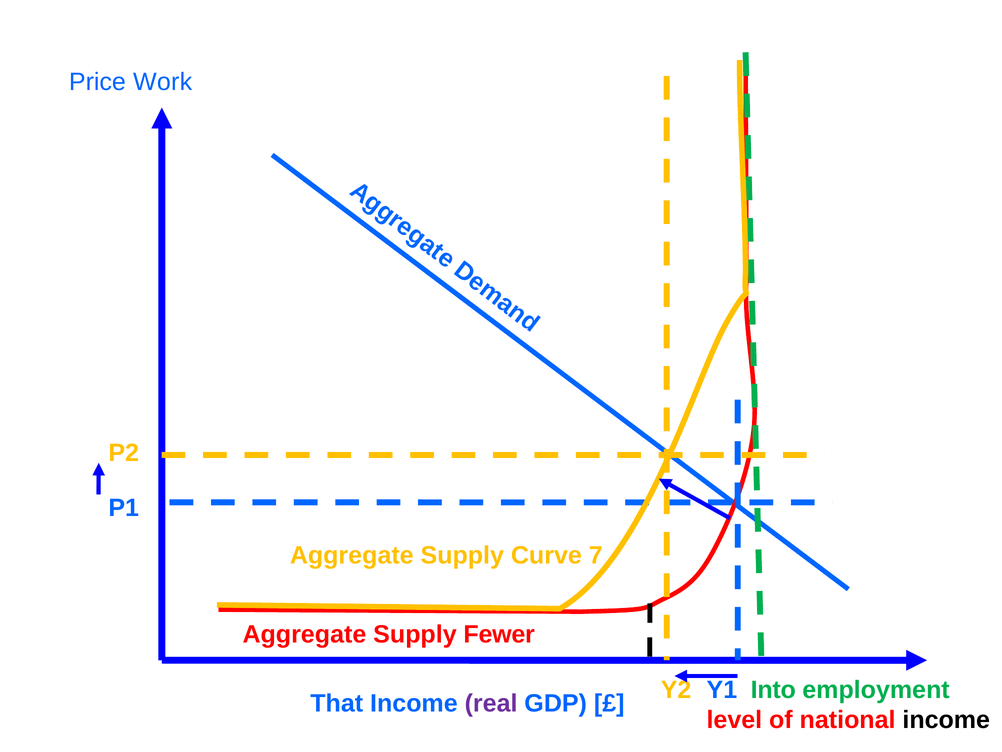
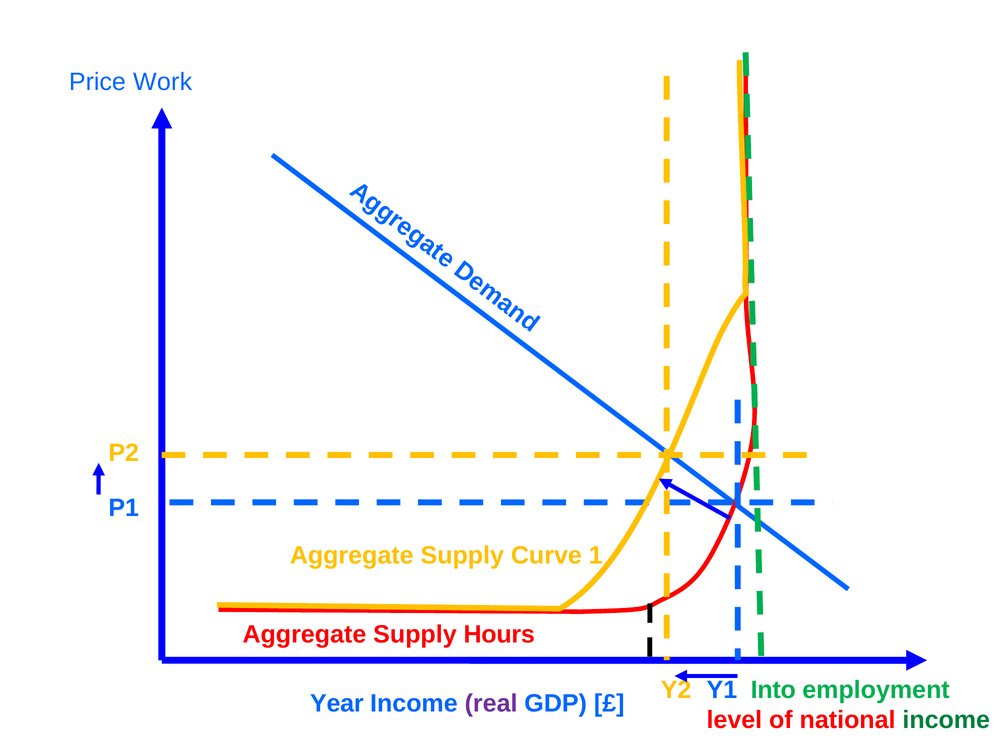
7: 7 -> 1
Fewer: Fewer -> Hours
That: That -> Year
income at (946, 719) colour: black -> green
